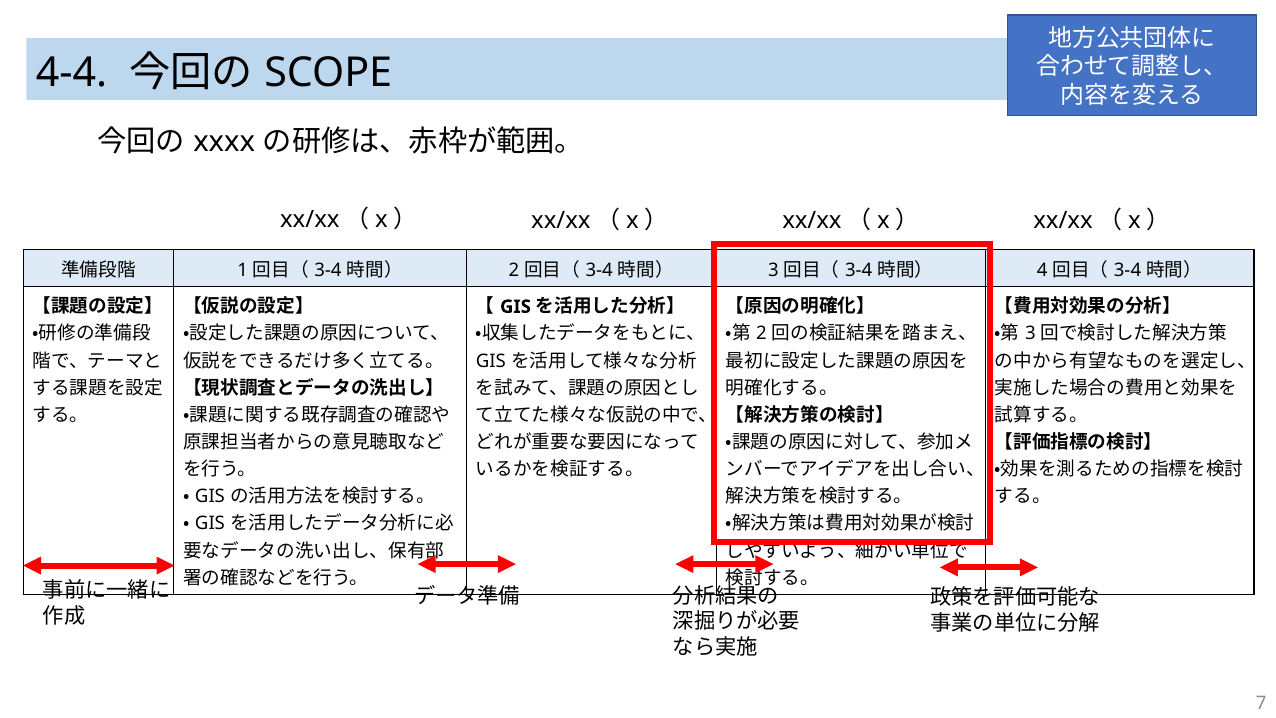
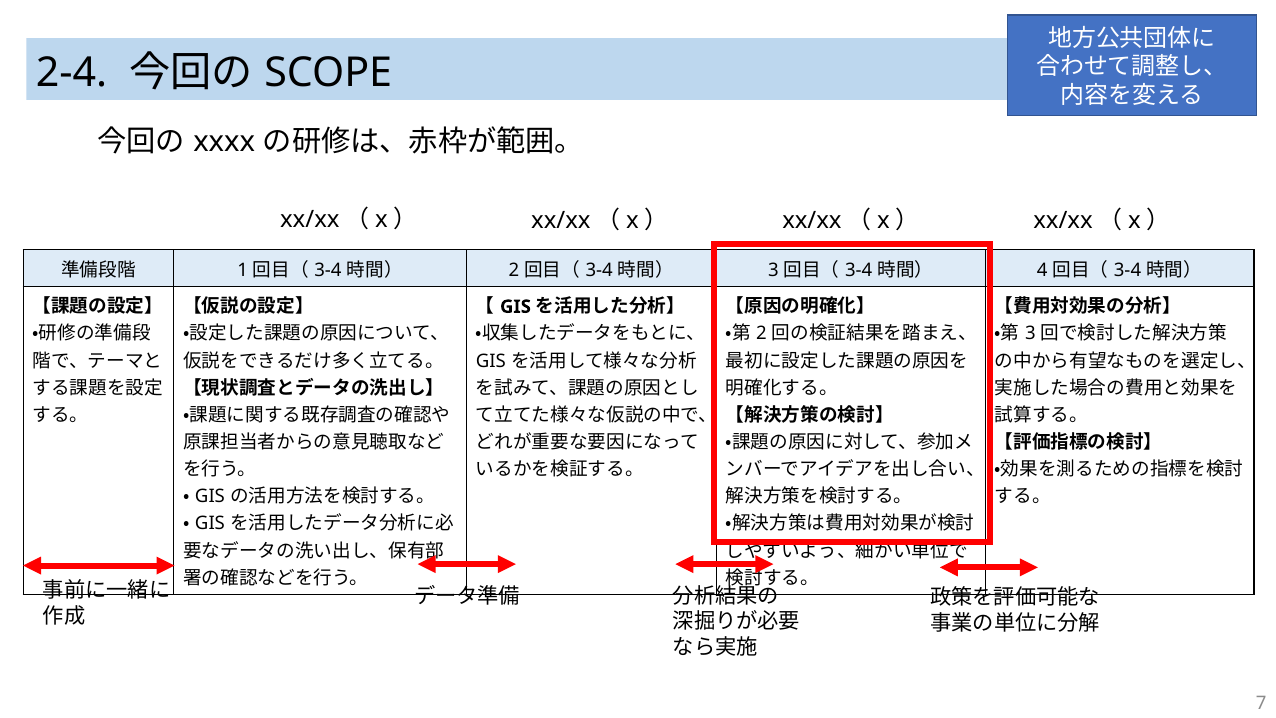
4-4: 4-4 -> 2-4
